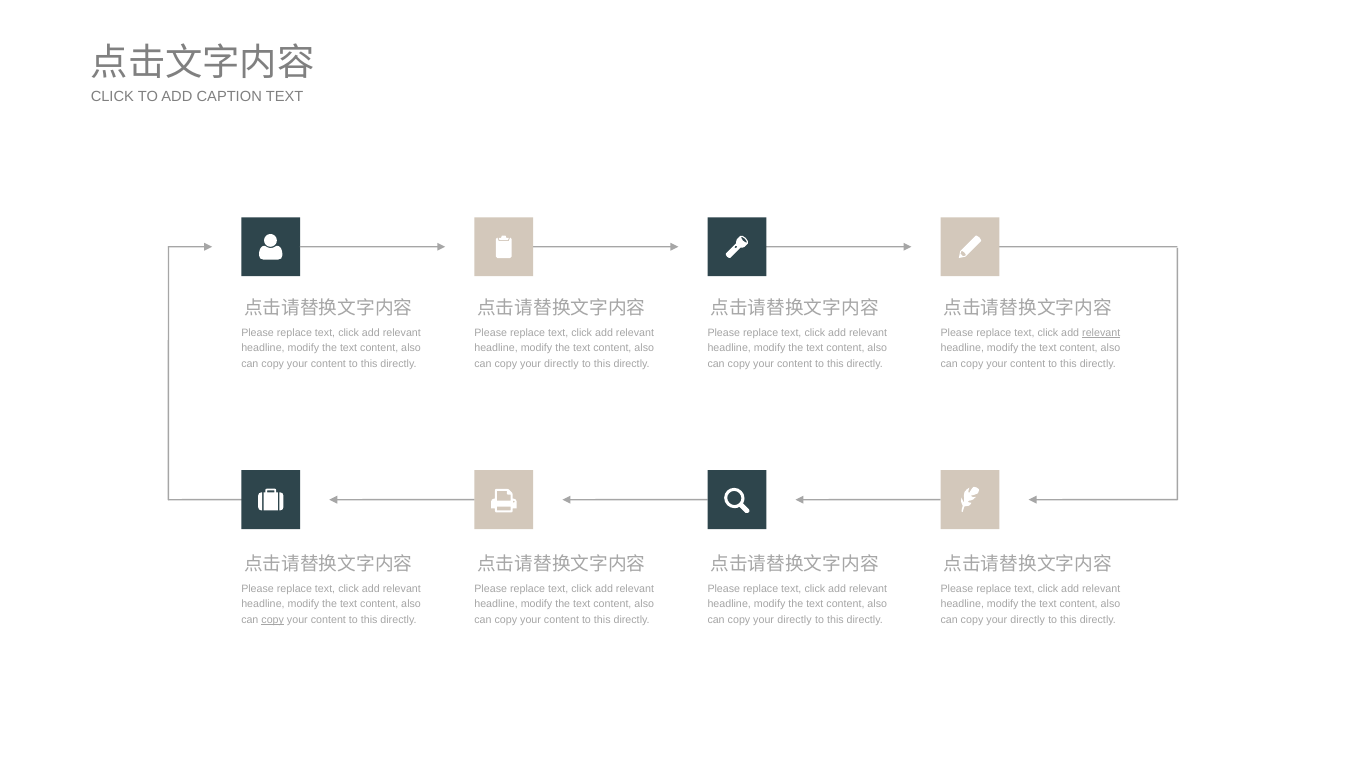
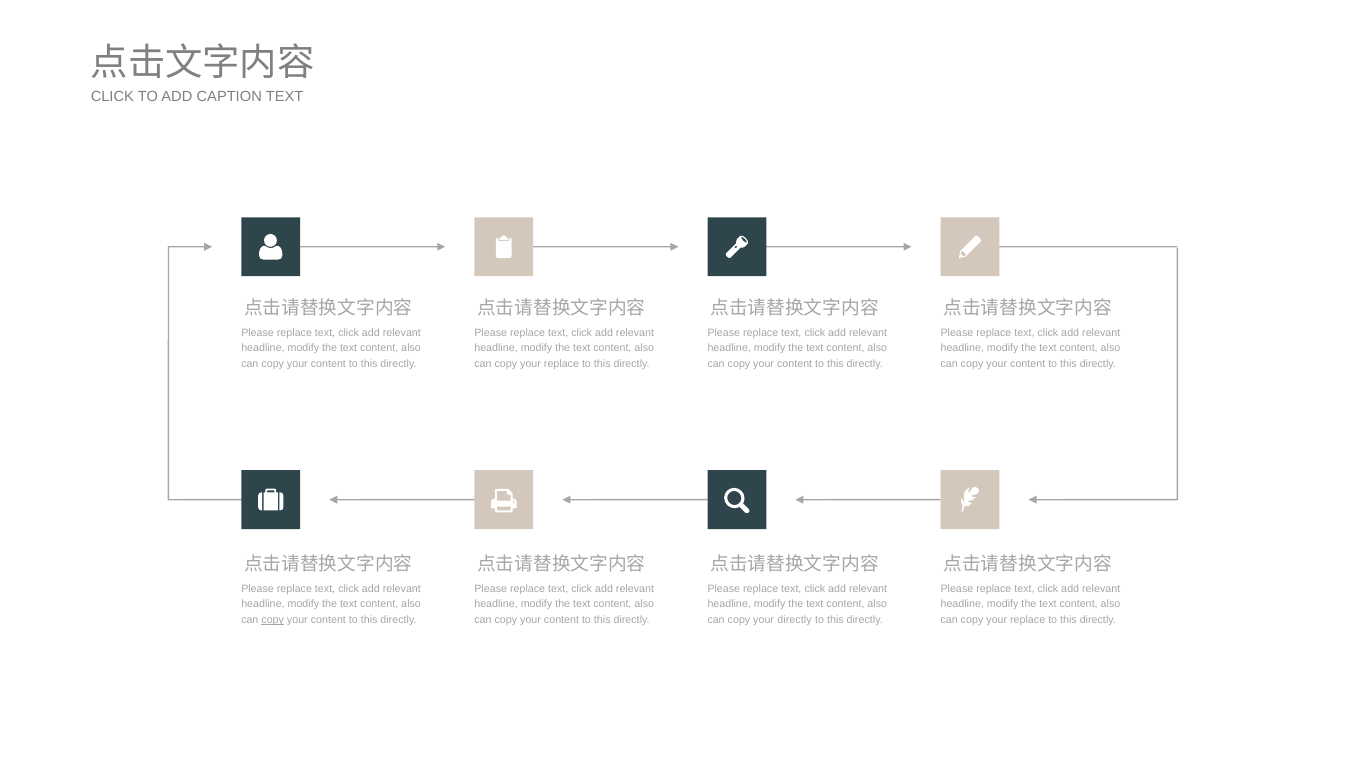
relevant at (1101, 333) underline: present -> none
directly at (561, 364): directly -> replace
directly at (1028, 620): directly -> replace
